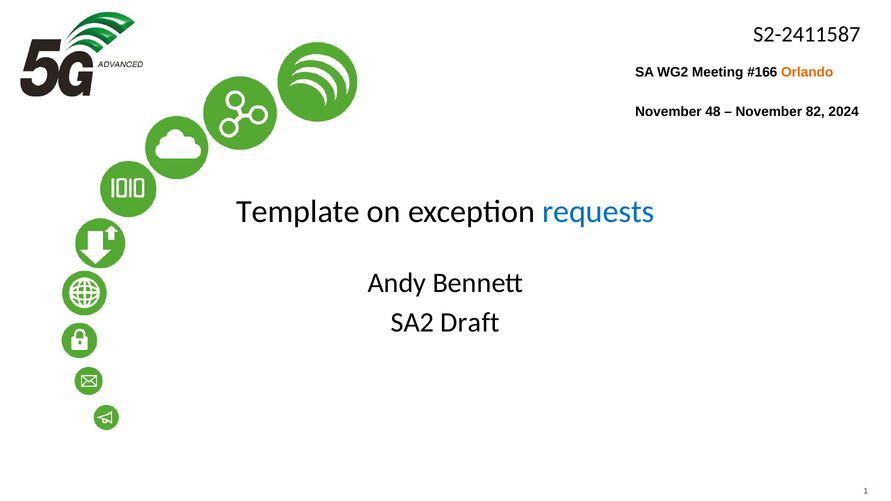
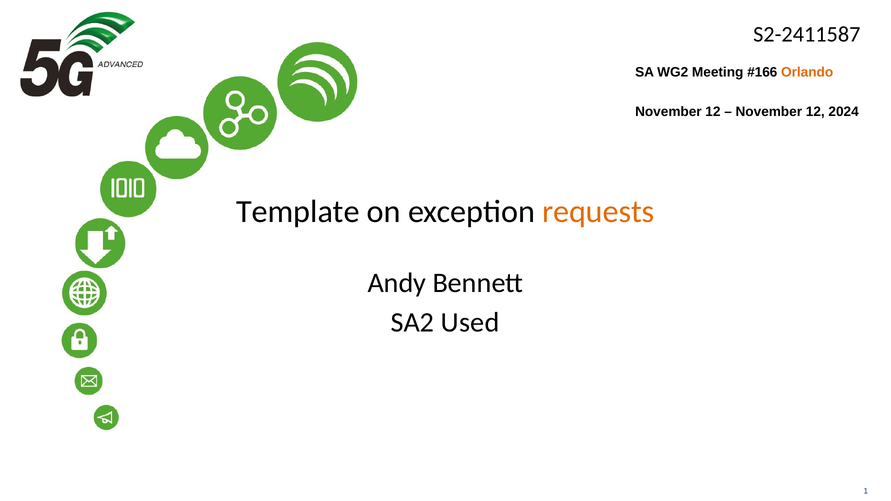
48 at (713, 112): 48 -> 12
82 at (815, 112): 82 -> 12
requests colour: blue -> orange
Draft: Draft -> Used
